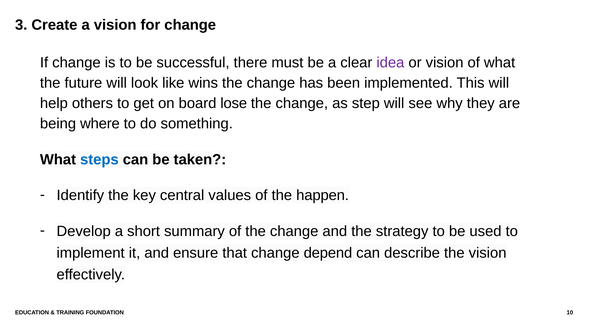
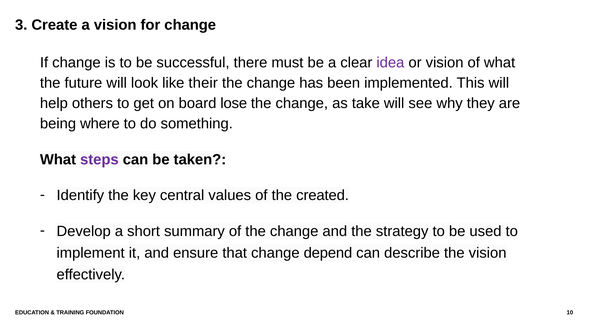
wins: wins -> their
step: step -> take
steps colour: blue -> purple
happen: happen -> created
